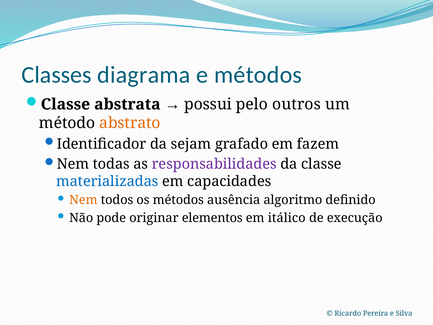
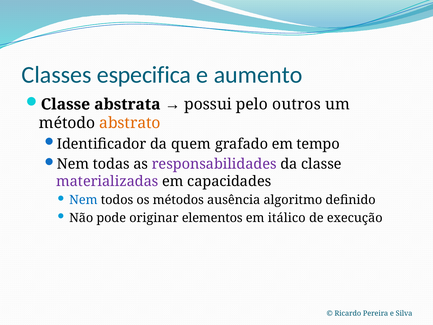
diagrama: diagrama -> especifica
e métodos: métodos -> aumento
sejam: sejam -> quem
fazem: fazem -> tempo
materializadas colour: blue -> purple
Nem at (83, 200) colour: orange -> blue
